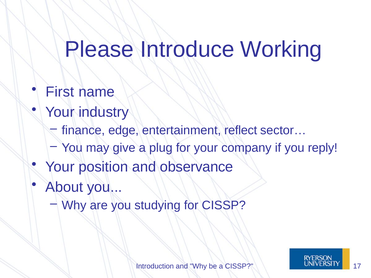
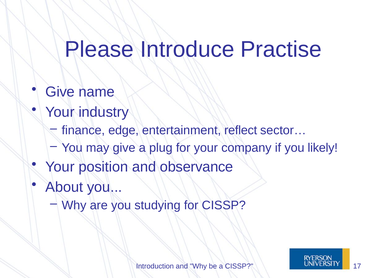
Working: Working -> Practise
First at (60, 92): First -> Give
reply: reply -> likely
